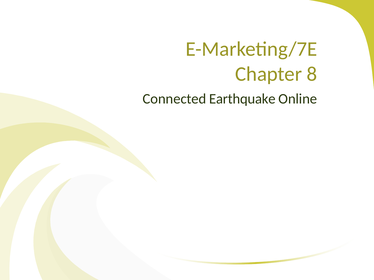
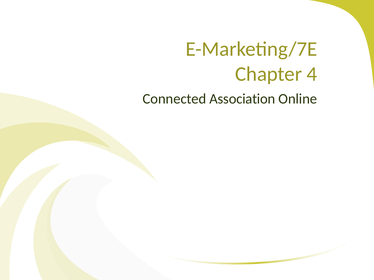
8: 8 -> 4
Earthquake: Earthquake -> Association
